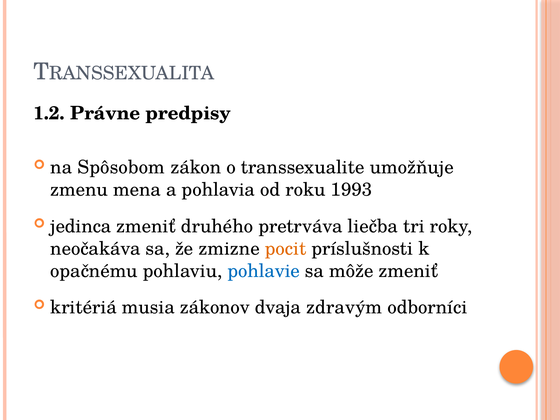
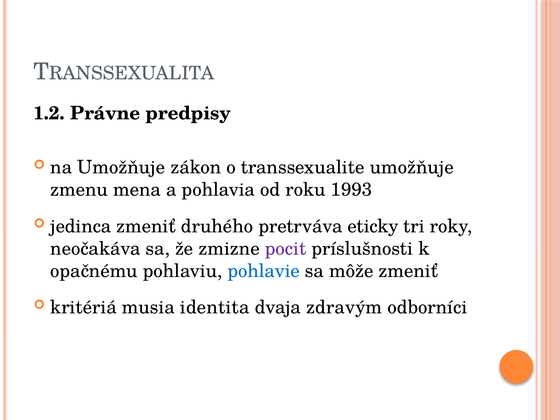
na Spôsobom: Spôsobom -> Umožňuje
liečba: liečba -> eticky
pocit colour: orange -> purple
zákonov: zákonov -> identita
